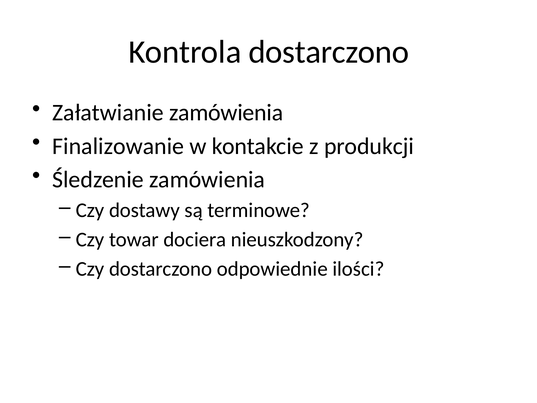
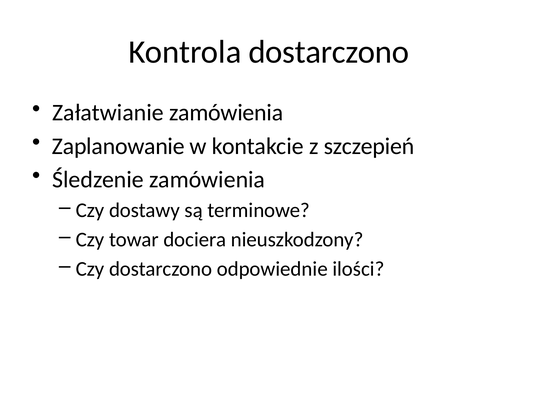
Finalizowanie: Finalizowanie -> Zaplanowanie
produkcji: produkcji -> szczepień
